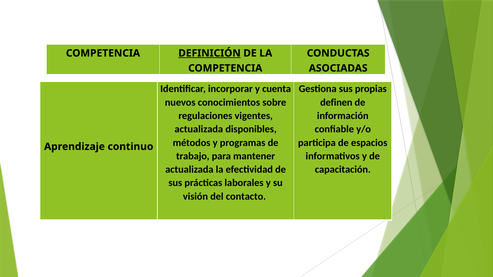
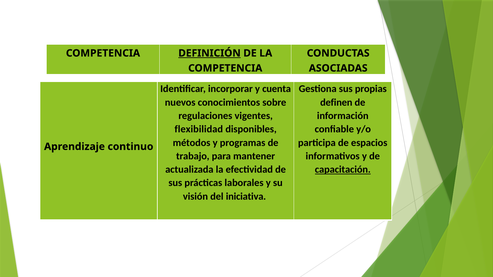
actualizada at (199, 129): actualizada -> flexibilidad
capacitación underline: none -> present
contacto: contacto -> iniciativa
